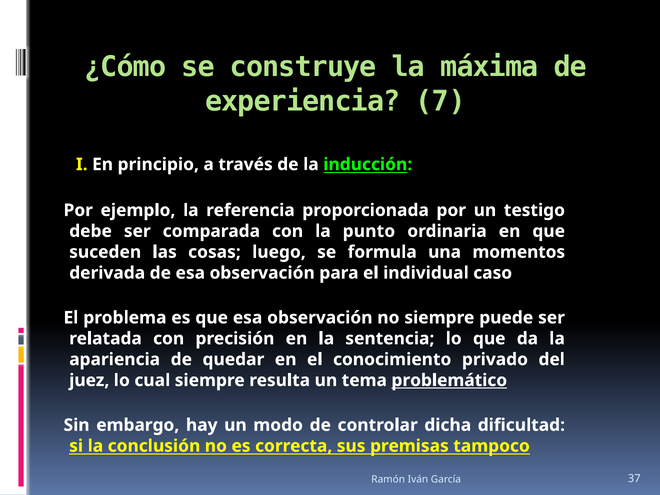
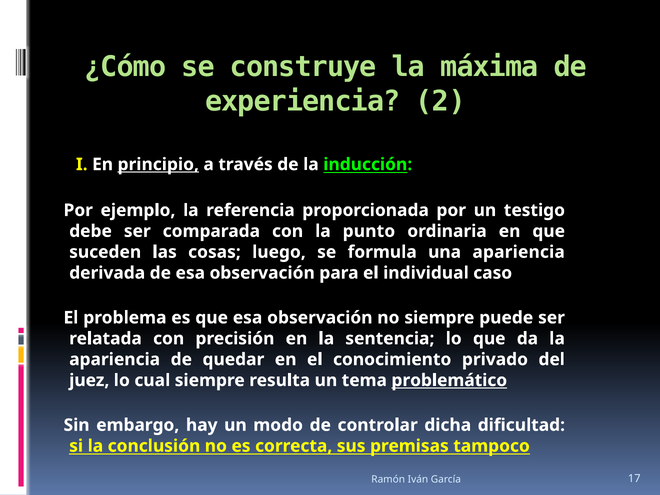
7: 7 -> 2
principio underline: none -> present
una momentos: momentos -> apariencia
37: 37 -> 17
